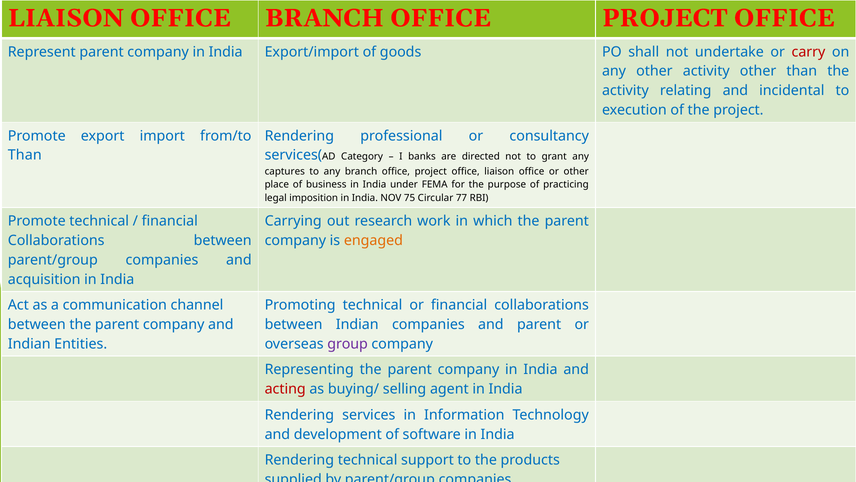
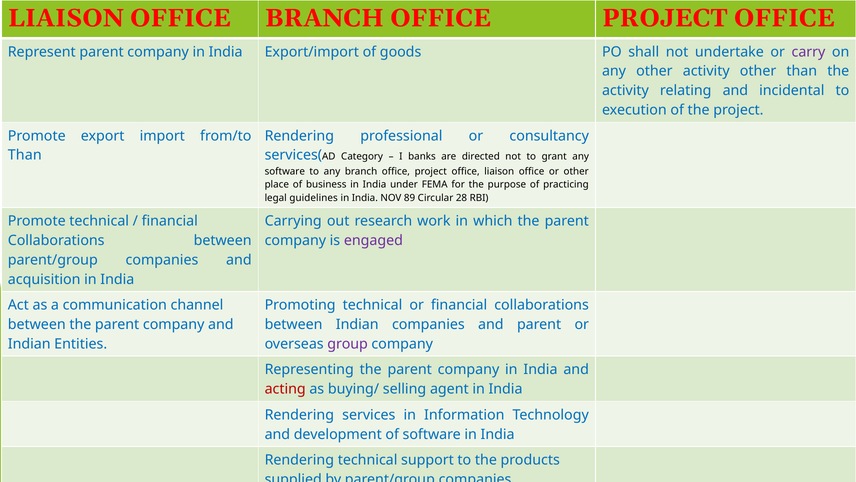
carry colour: red -> purple
captures at (285, 171): captures -> software
imposition: imposition -> guidelines
75: 75 -> 89
77: 77 -> 28
engaged colour: orange -> purple
